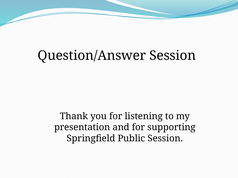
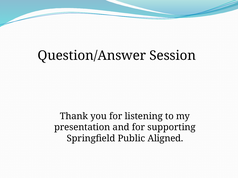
Public Session: Session -> Aligned
